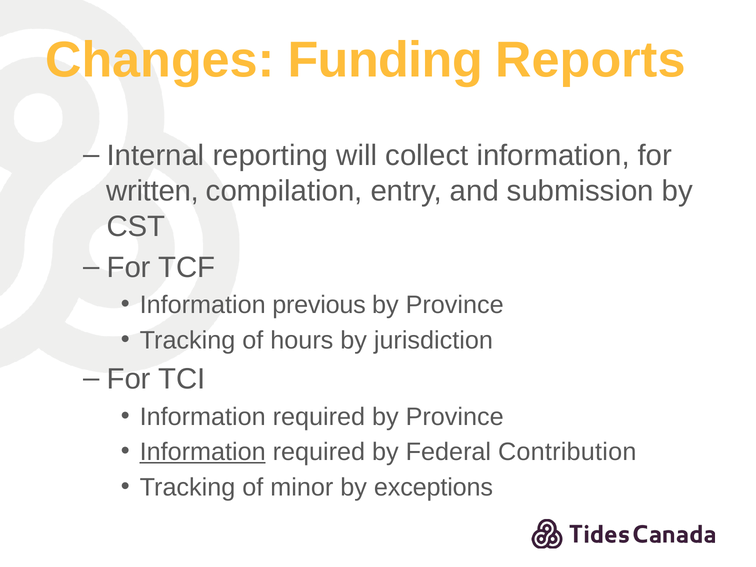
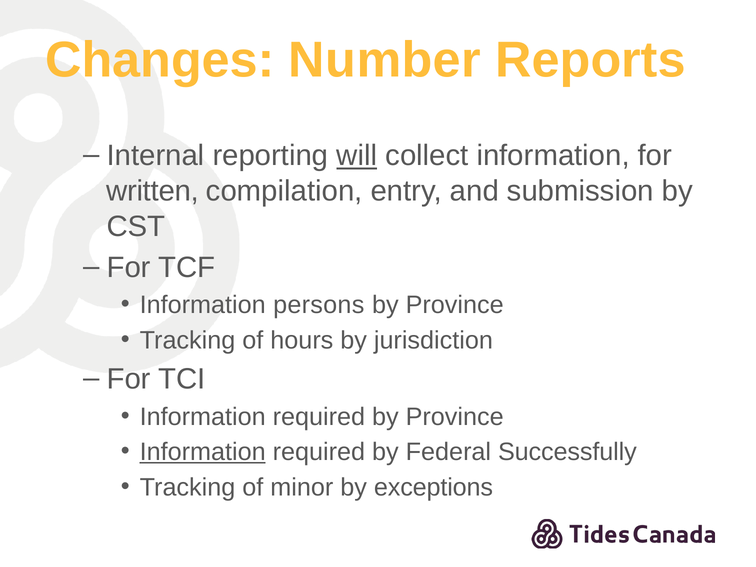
Funding: Funding -> Number
will underline: none -> present
previous: previous -> persons
Contribution: Contribution -> Successfully
